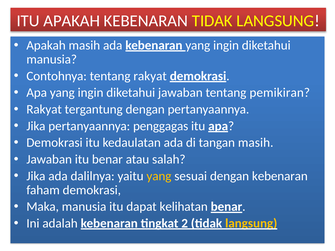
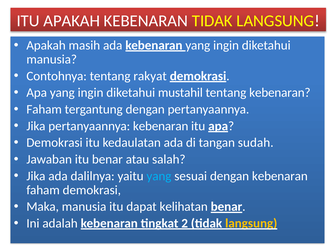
diketahui jawaban: jawaban -> mustahil
tentang pemikiran: pemikiran -> kebenaran
Rakyat at (44, 109): Rakyat -> Faham
pertanyaannya penggagas: penggagas -> kebenaran
tangan masih: masih -> sudah
yang at (159, 176) colour: yellow -> light blue
